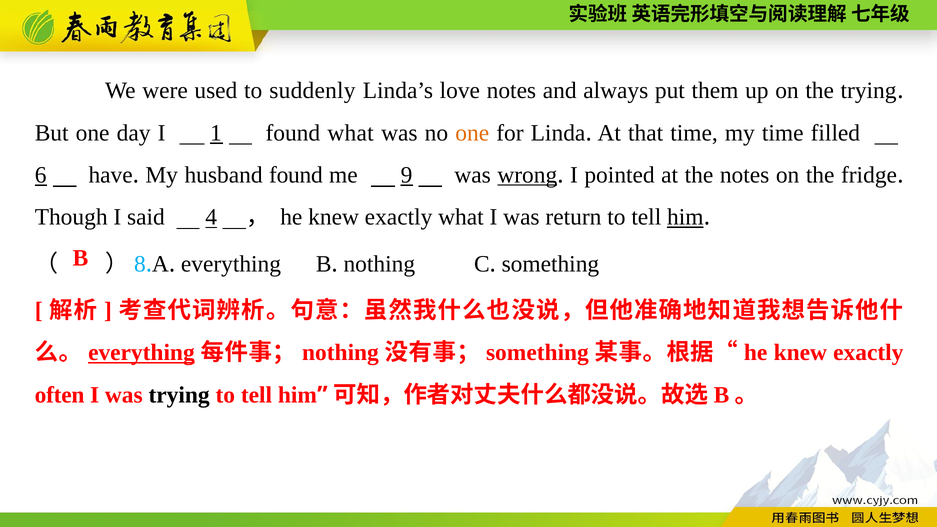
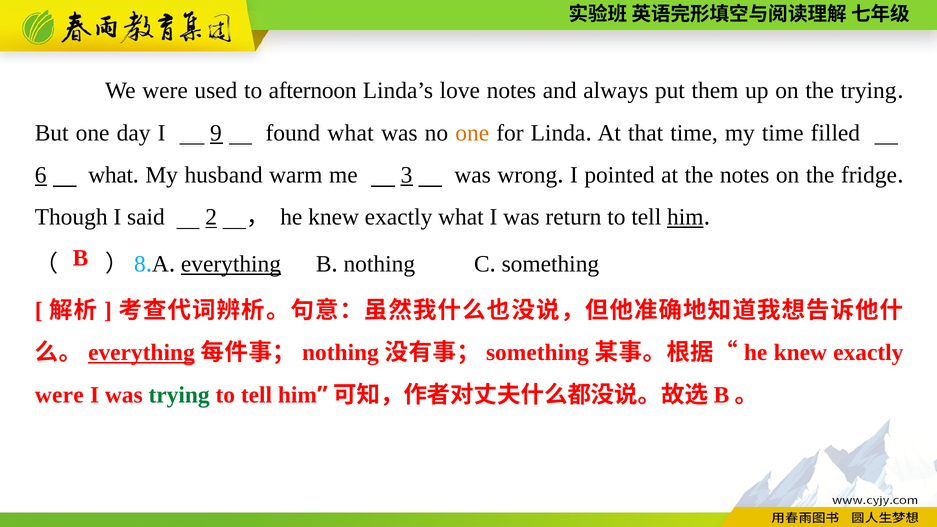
suddenly: suddenly -> afternoon
1: 1 -> 9
6 have: have -> what
husband found: found -> warm
9: 9 -> 3
wrong underline: present -> none
4: 4 -> 2
everything at (231, 264) underline: none -> present
often at (60, 395): often -> were
trying at (179, 395) colour: black -> green
